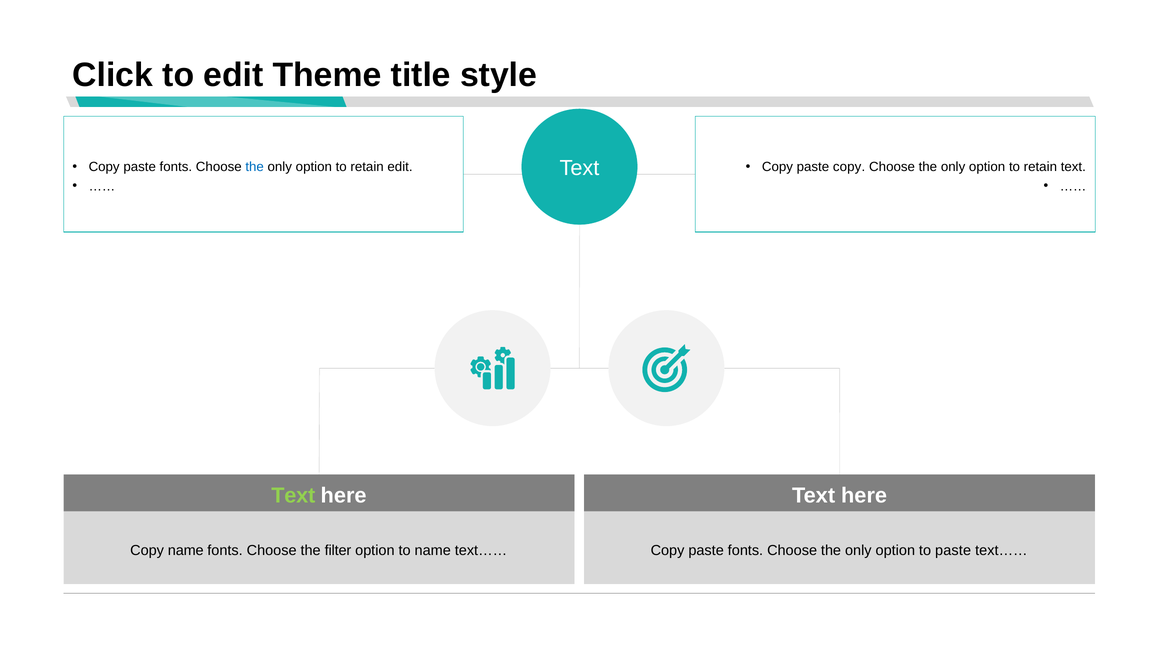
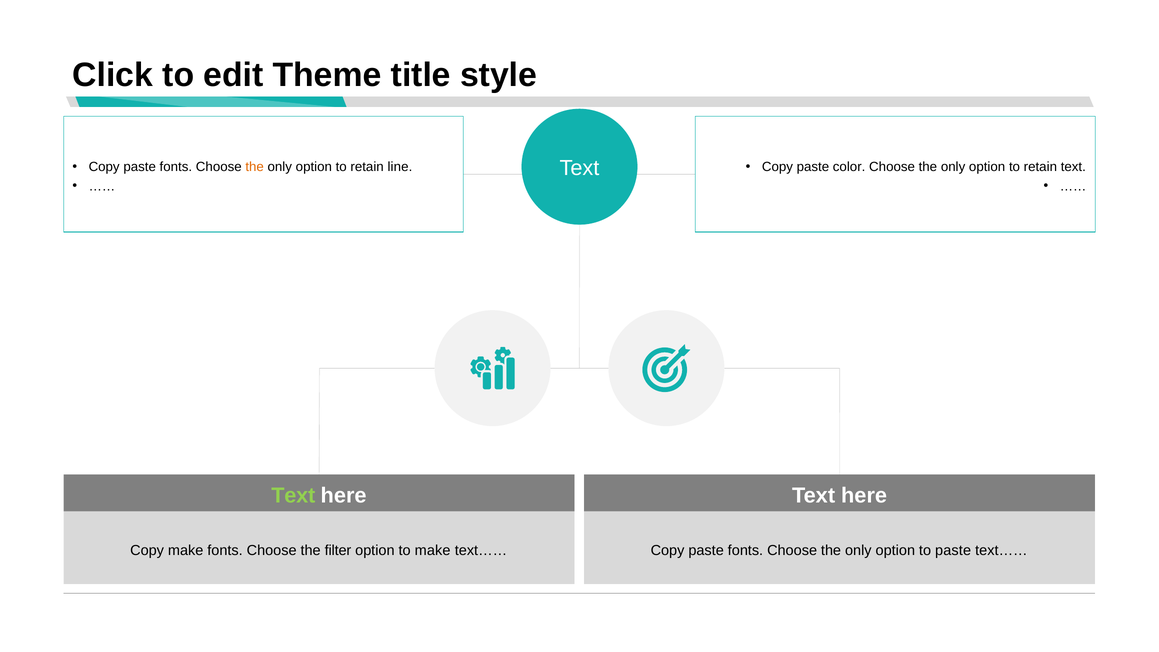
paste copy: copy -> color
the at (255, 167) colour: blue -> orange
retain edit: edit -> line
Copy name: name -> make
to name: name -> make
